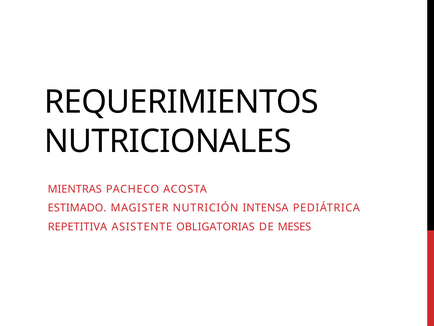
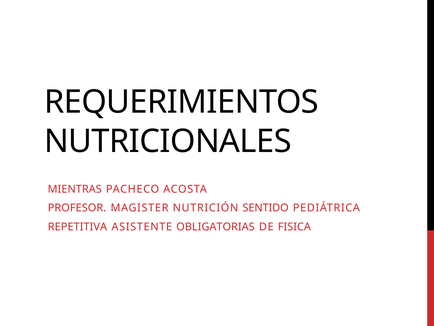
ESTIMADO: ESTIMADO -> PROFESOR
INTENSA: INTENSA -> SENTIDO
MESES: MESES -> FISICA
